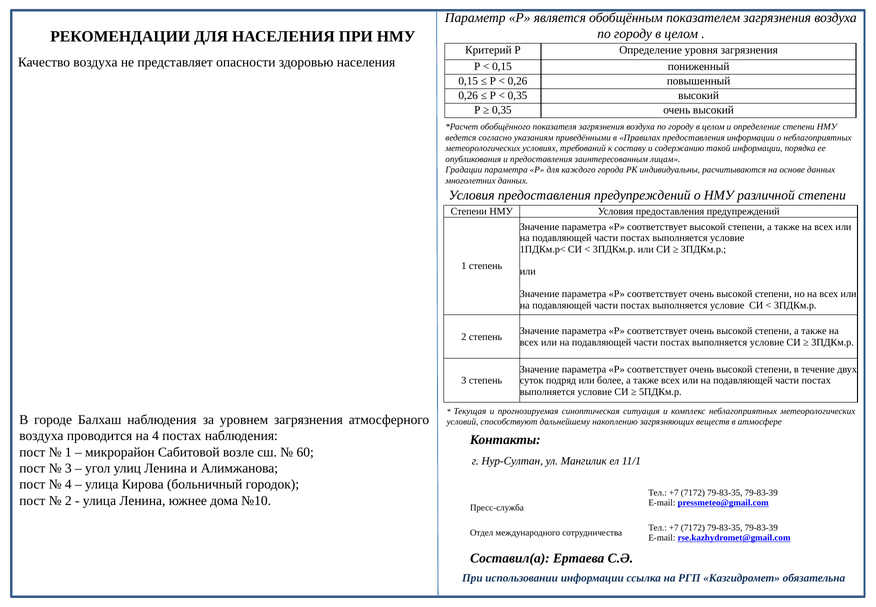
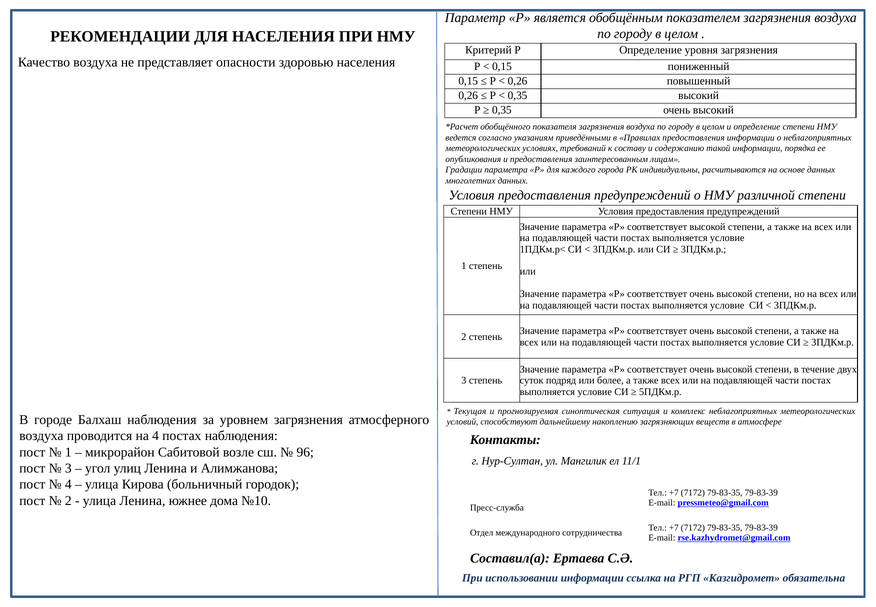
60: 60 -> 96
